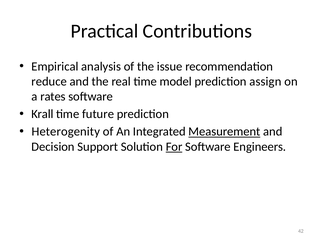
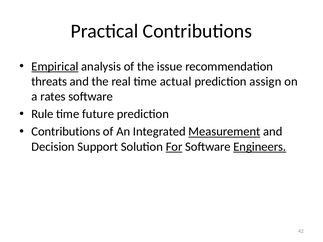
Empirical underline: none -> present
reduce: reduce -> threats
model: model -> actual
Krall: Krall -> Rule
Heterogenity at (66, 132): Heterogenity -> Contributions
Engineers underline: none -> present
